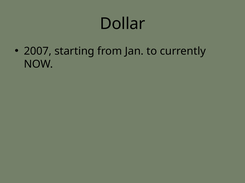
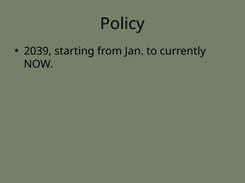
Dollar: Dollar -> Policy
2007: 2007 -> 2039
